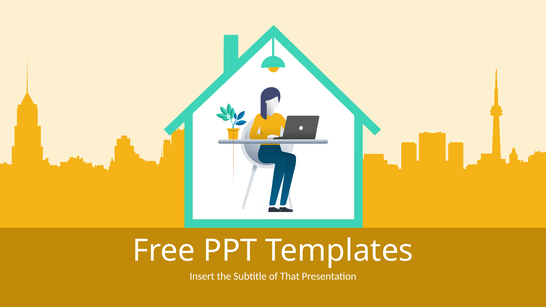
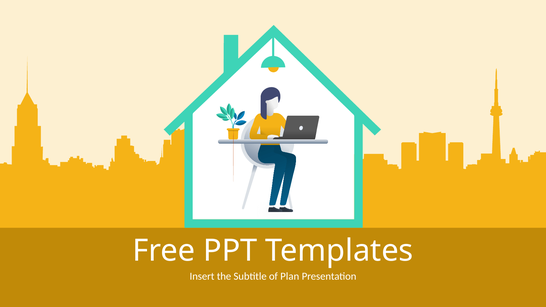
That: That -> Plan
